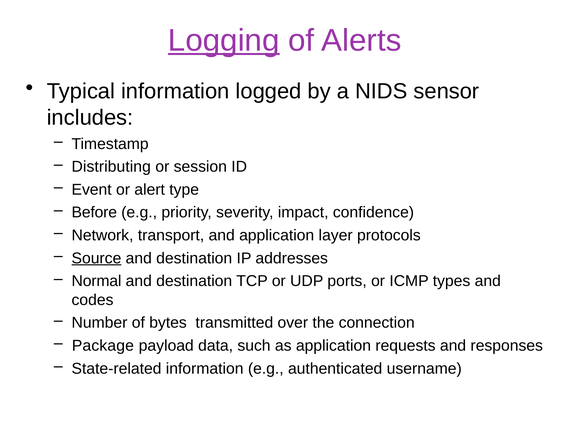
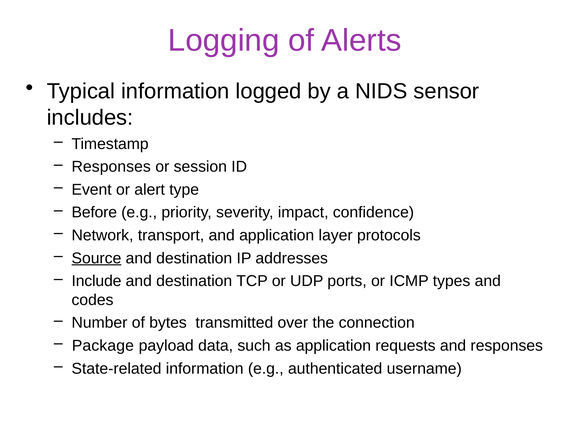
Logging underline: present -> none
Distributing at (111, 167): Distributing -> Responses
Normal: Normal -> Include
